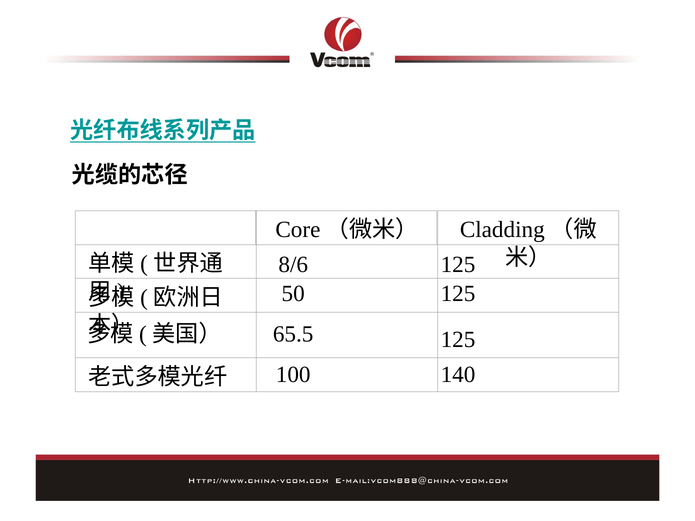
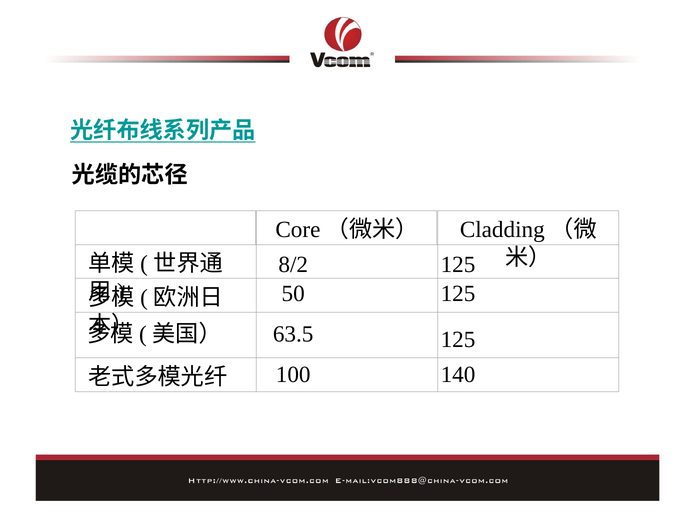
8/6: 8/6 -> 8/2
65.5: 65.5 -> 63.5
